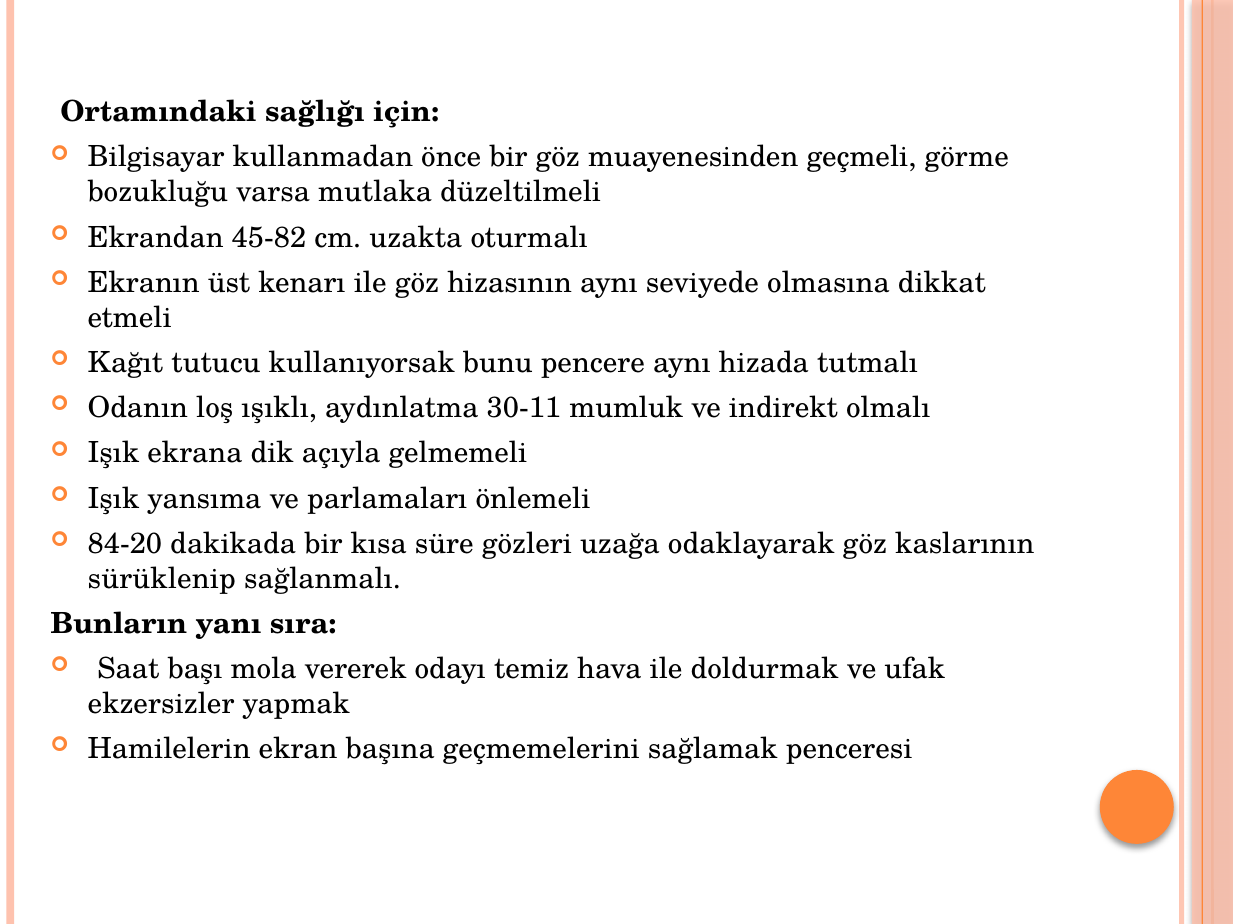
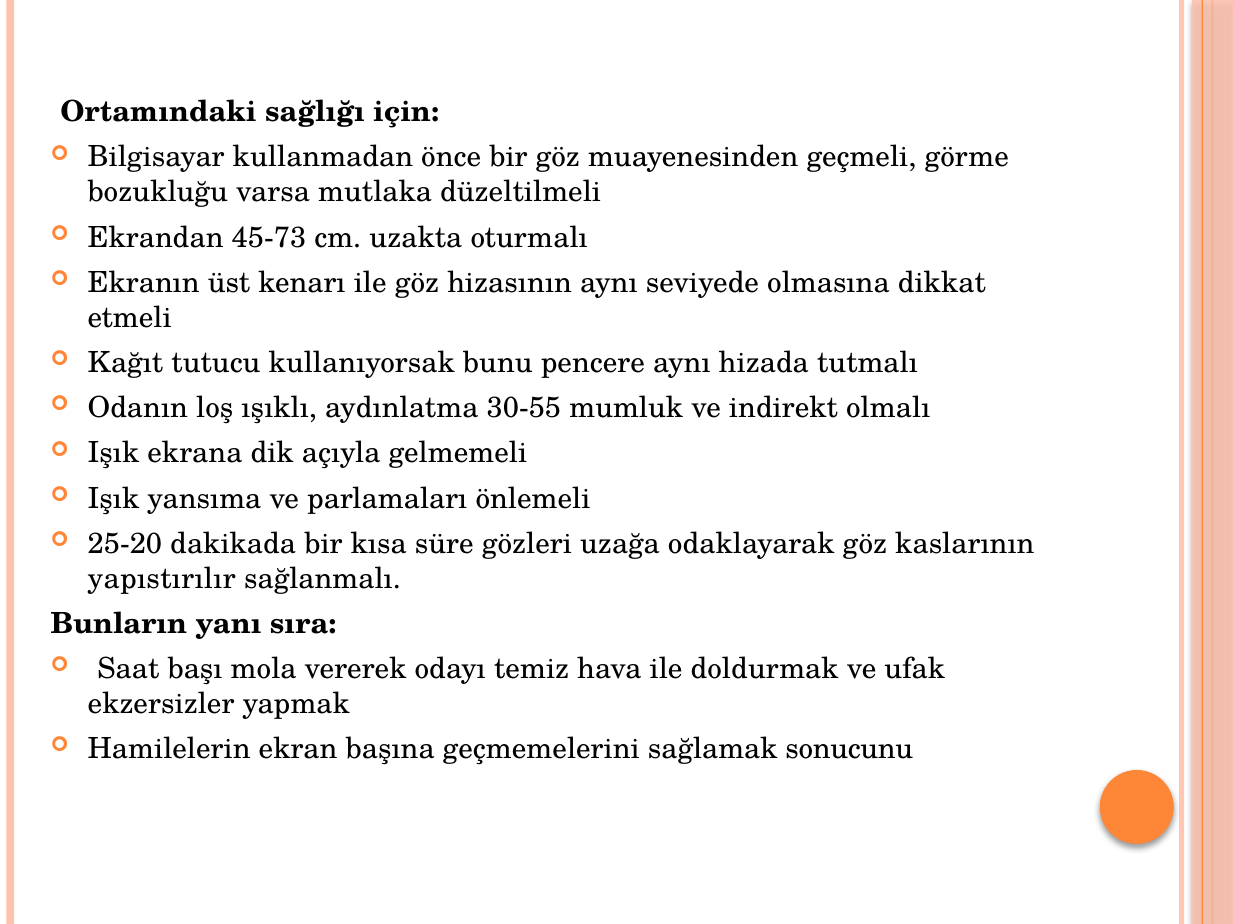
45-82: 45-82 -> 45-73
30-11: 30-11 -> 30-55
84-20: 84-20 -> 25-20
sürüklenip: sürüklenip -> yapıstırılır
penceresi: penceresi -> sonucunu
